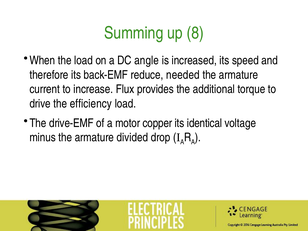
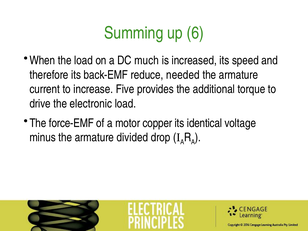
8: 8 -> 6
angle: angle -> much
Flux: Flux -> Five
efficiency: efficiency -> electronic
drive-EMF: drive-EMF -> force-EMF
